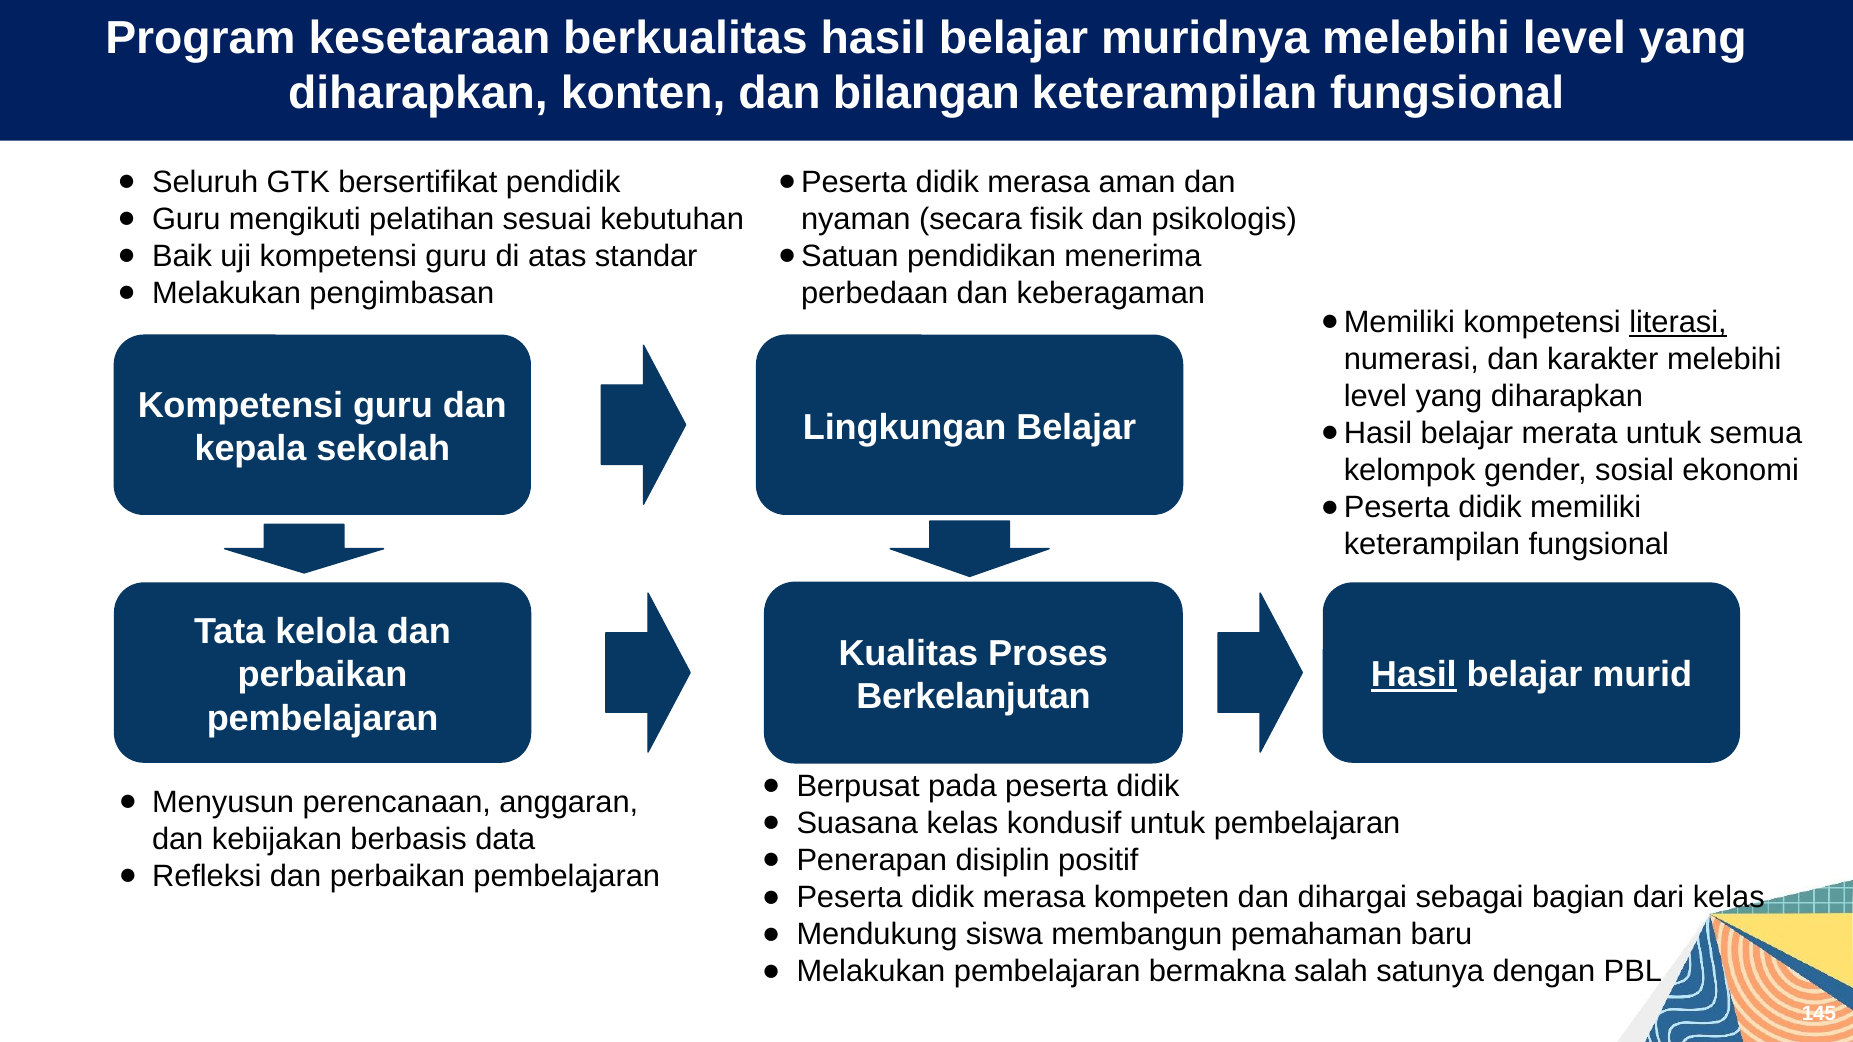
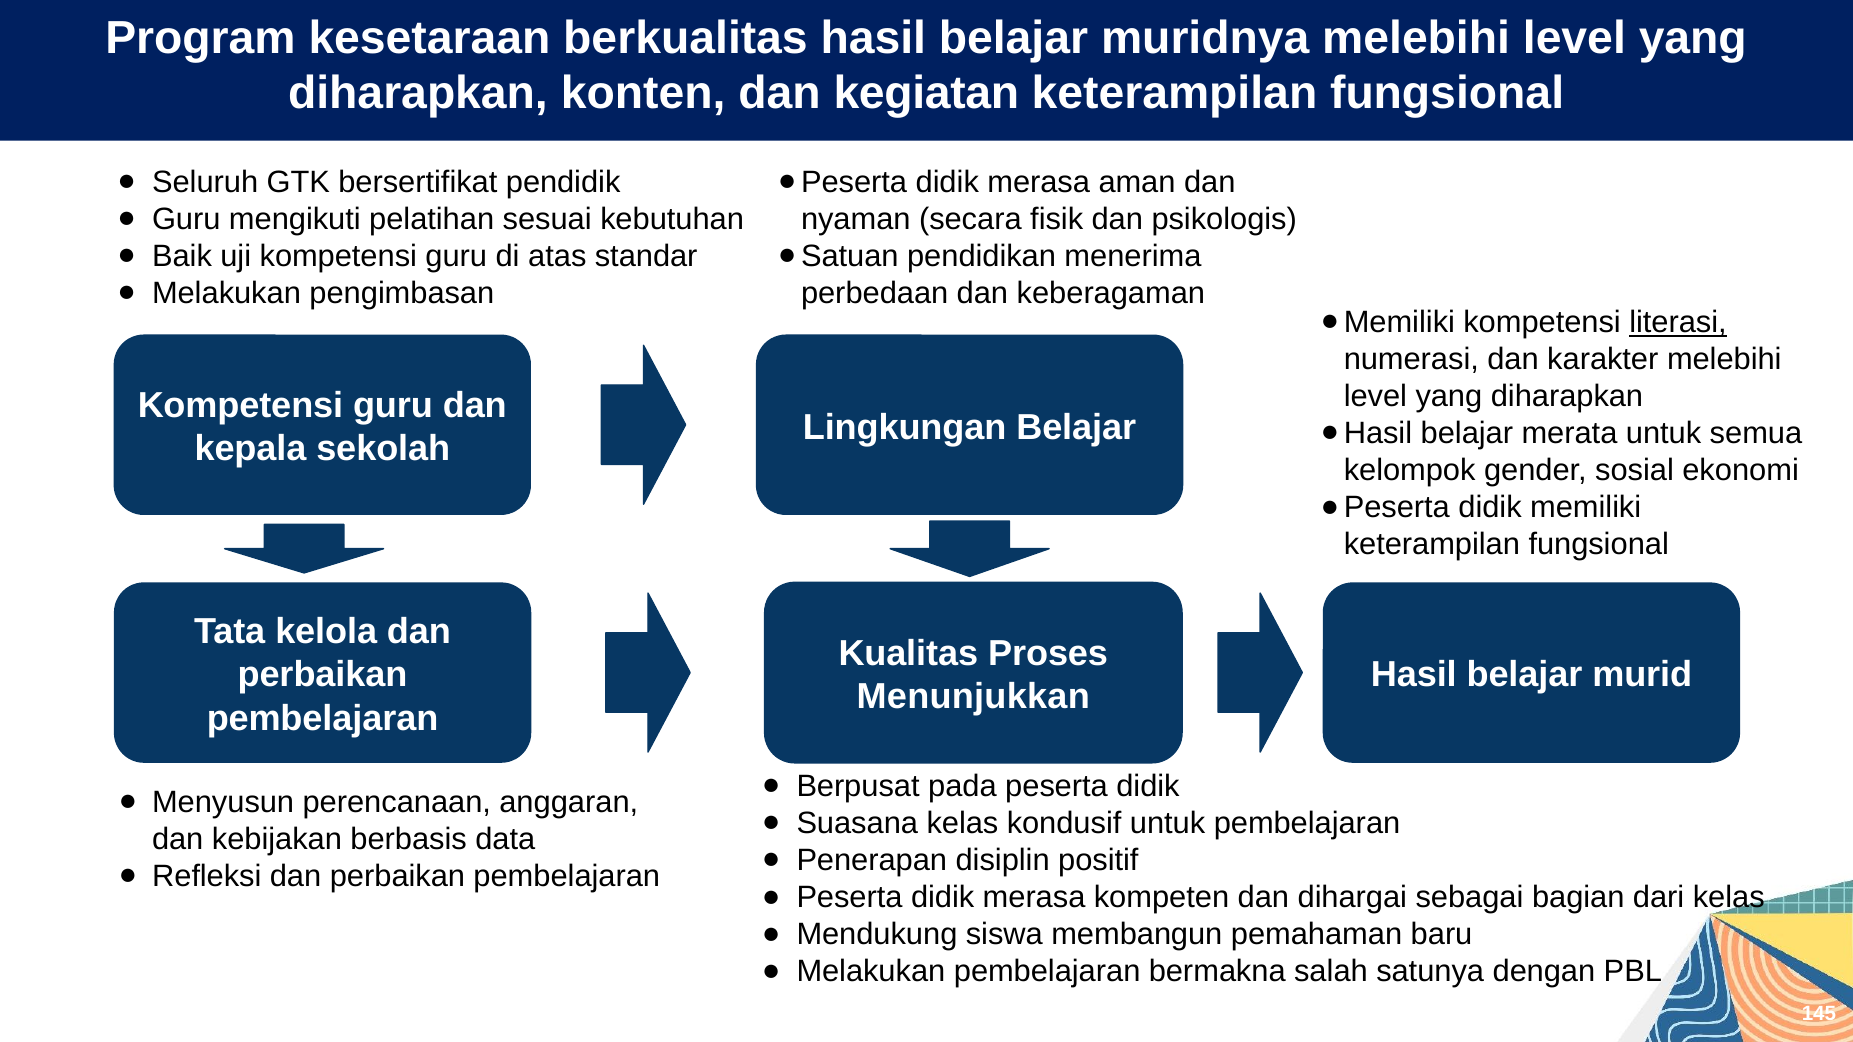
bilangan: bilangan -> kegiatan
Hasil at (1414, 675) underline: present -> none
Berkelanjutan: Berkelanjutan -> Menunjukkan
